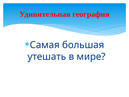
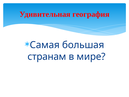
утешать: утешать -> странам
